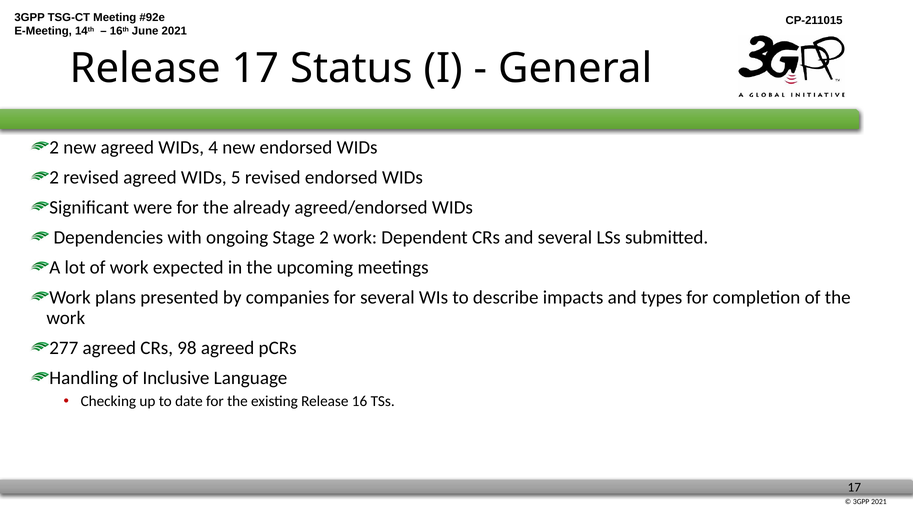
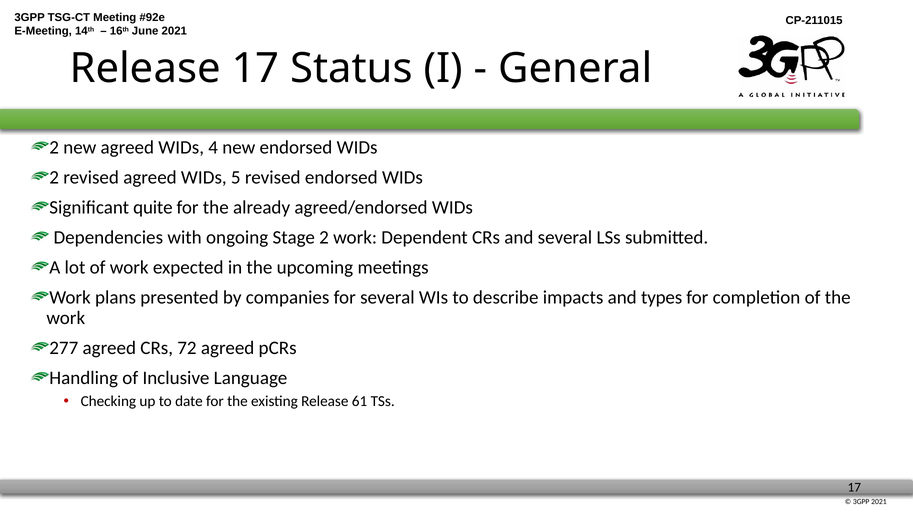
were: were -> quite
98: 98 -> 72
16: 16 -> 61
